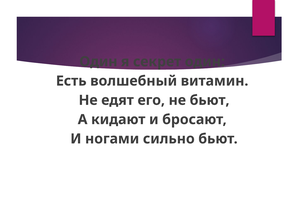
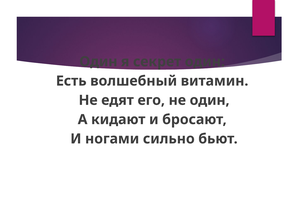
не бьют: бьют -> один
